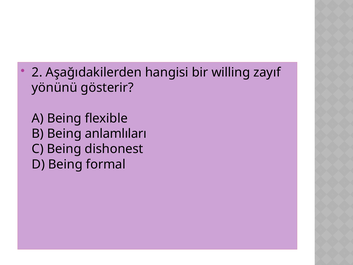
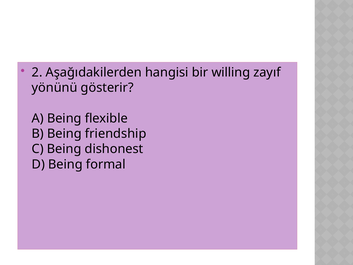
anlamlıları: anlamlıları -> friendship
